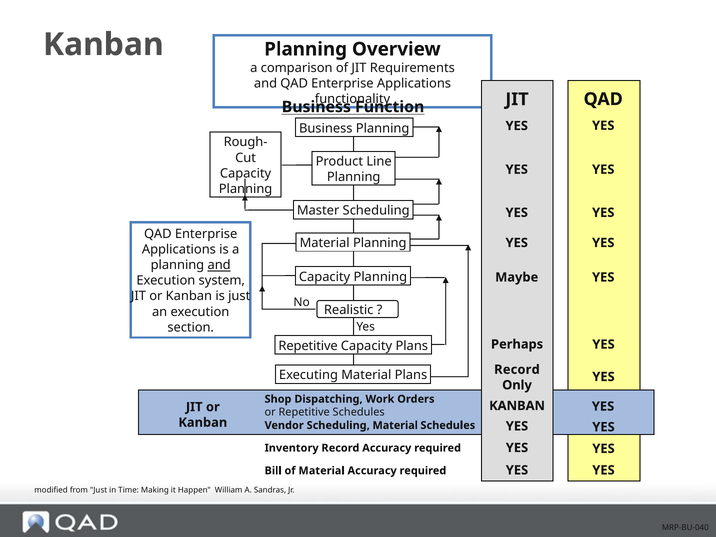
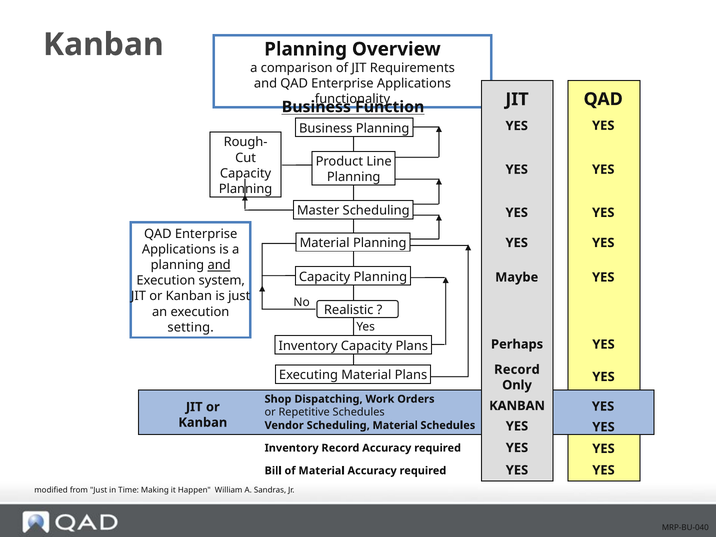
section: section -> setting
Repetitive at (308, 346): Repetitive -> Inventory
